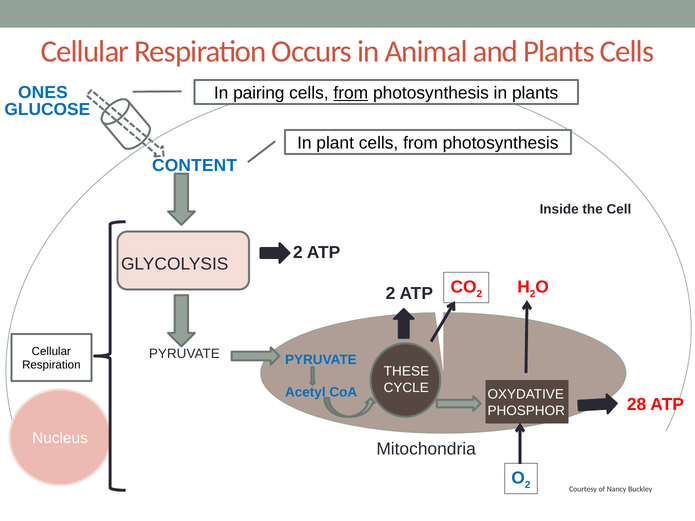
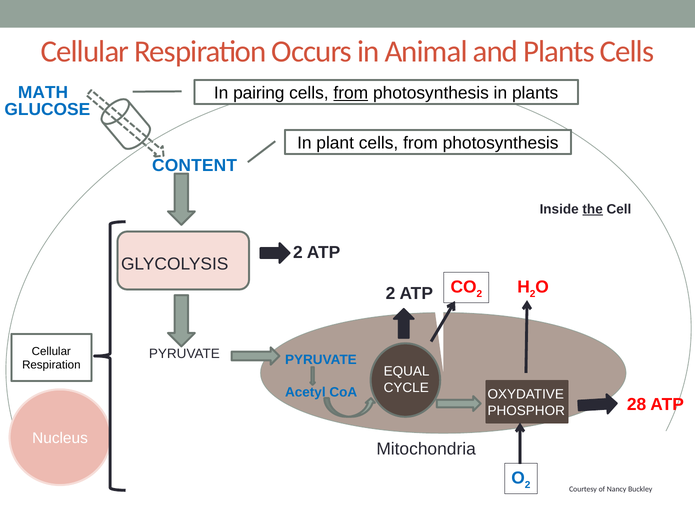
ONES: ONES -> MATH
the underline: none -> present
THESE: THESE -> EQUAL
